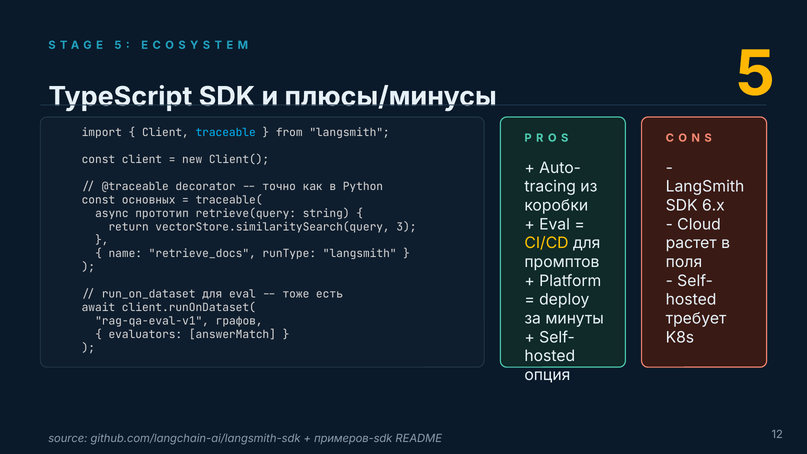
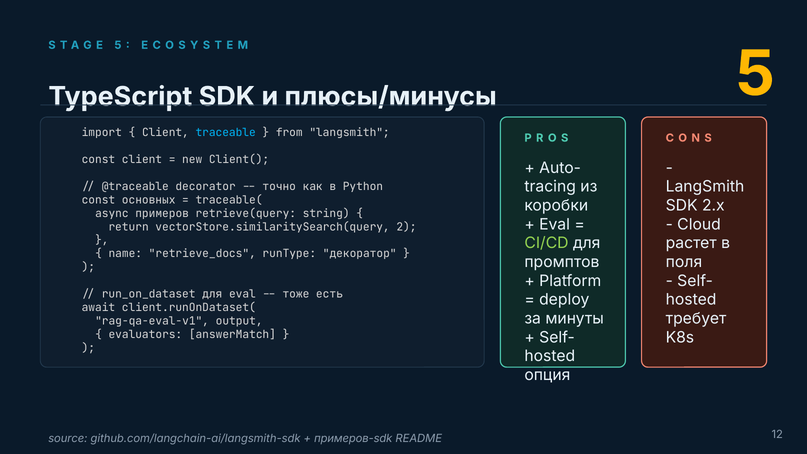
6.x: 6.x -> 2.x
прототип: прототип -> примеров
3: 3 -> 2
CI/CD colour: yellow -> light green
runType langsmith: langsmith -> декоратор
графов: графов -> output
